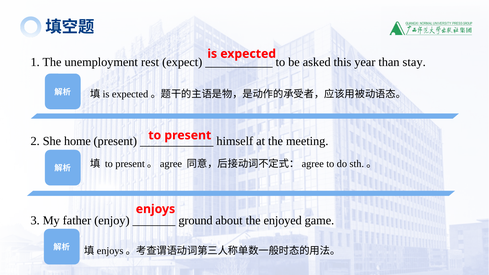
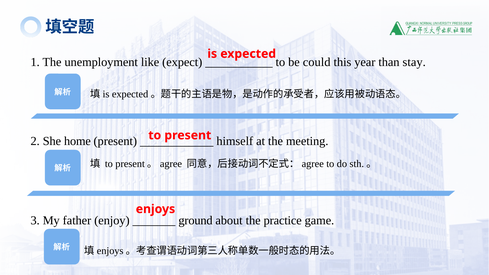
rest: rest -> like
asked: asked -> could
enjoyed: enjoyed -> practice
